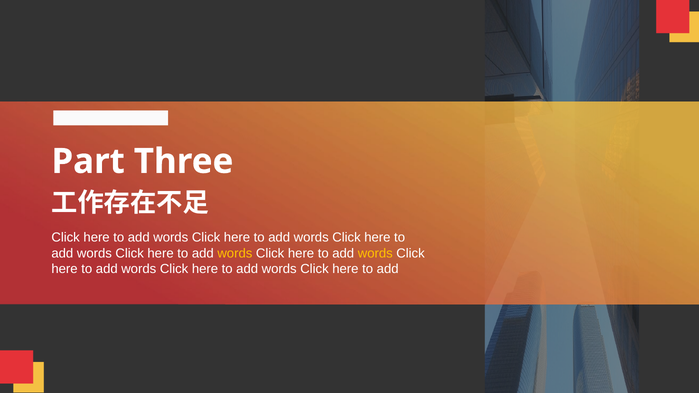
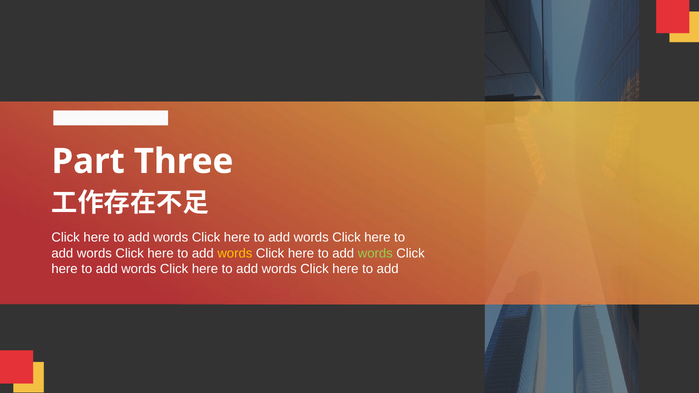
words at (375, 253) colour: yellow -> light green
